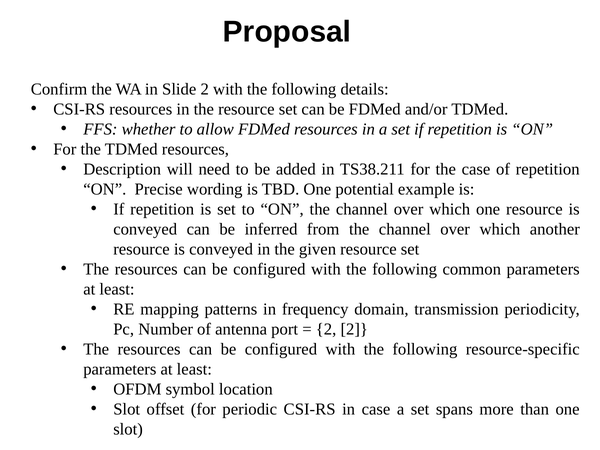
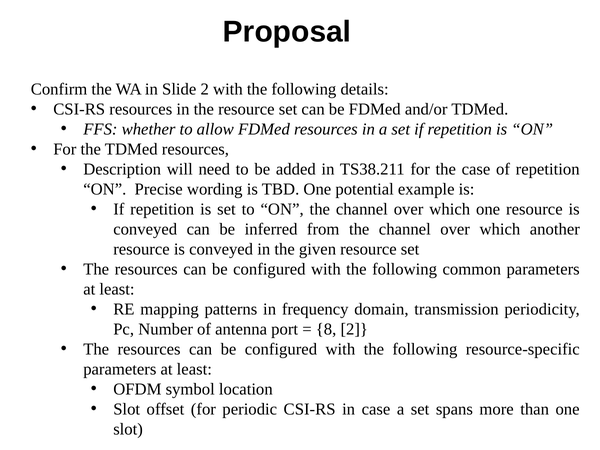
2 at (326, 329): 2 -> 8
